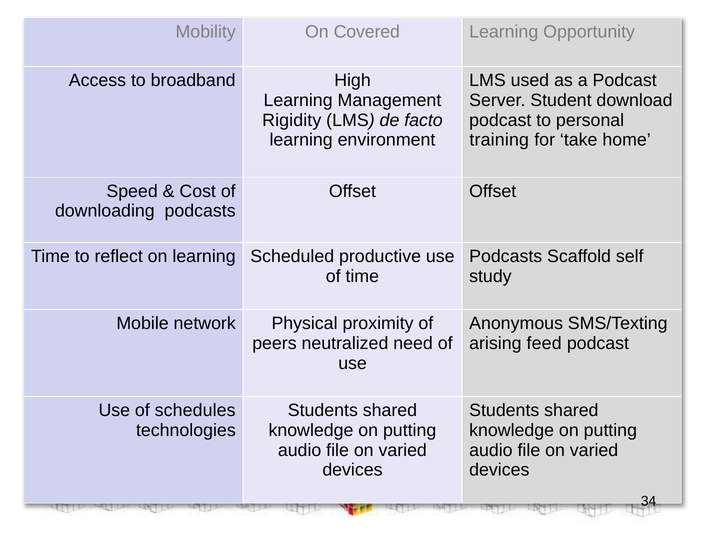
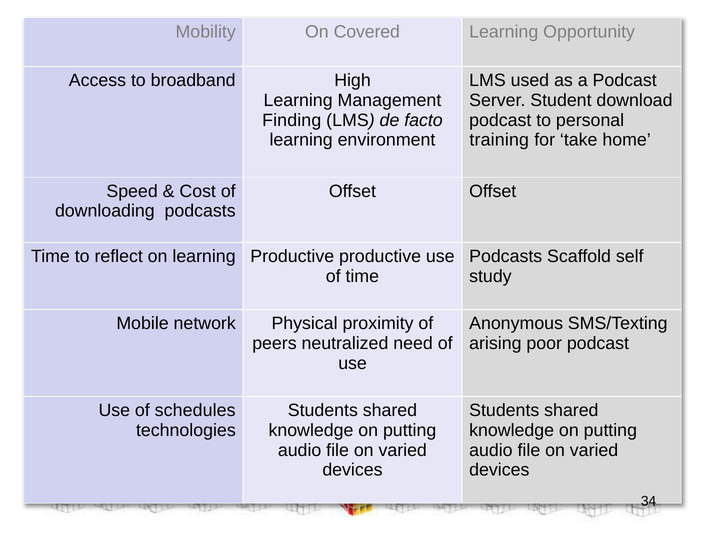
Rigidity: Rigidity -> Finding
learning Scheduled: Scheduled -> Productive
feed: feed -> poor
